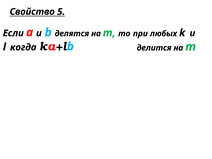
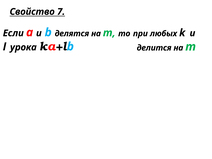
5: 5 -> 7
когда: когда -> урока
